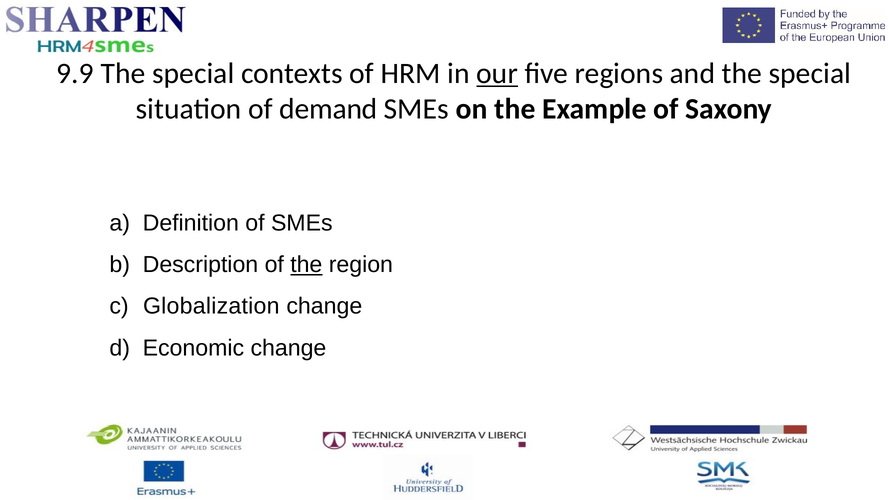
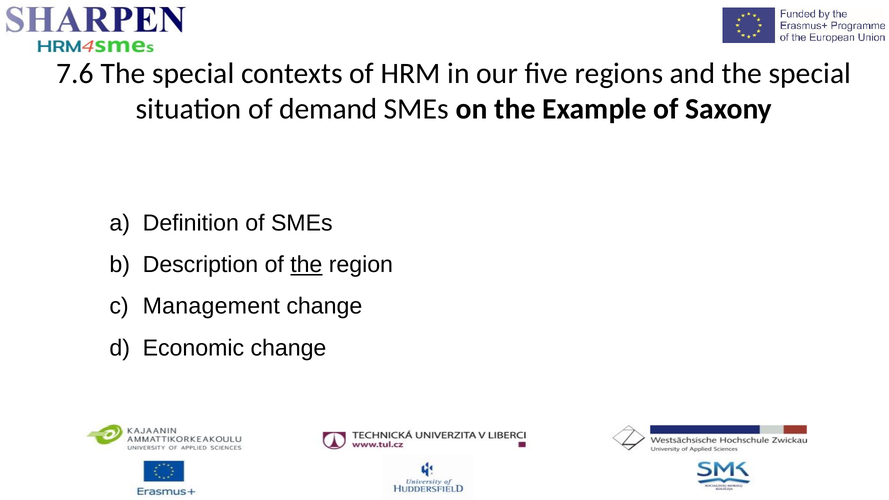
9.9: 9.9 -> 7.6
our underline: present -> none
Globalization: Globalization -> Management
